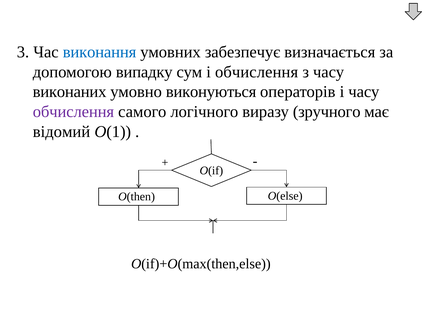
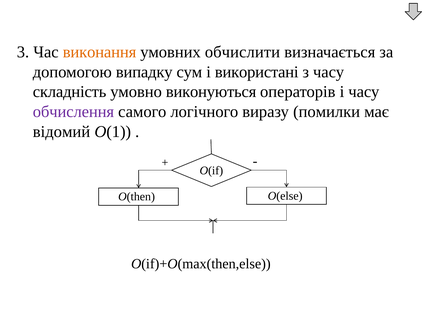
виконання colour: blue -> orange
забезпечує: забезпечує -> обчислити
і обчислення: обчислення -> використані
виконаних: виконаних -> складність
зручного: зручного -> помилки
